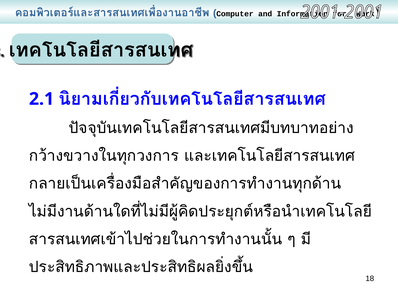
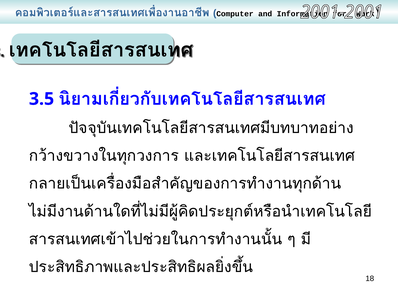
2.1: 2.1 -> 3.5
